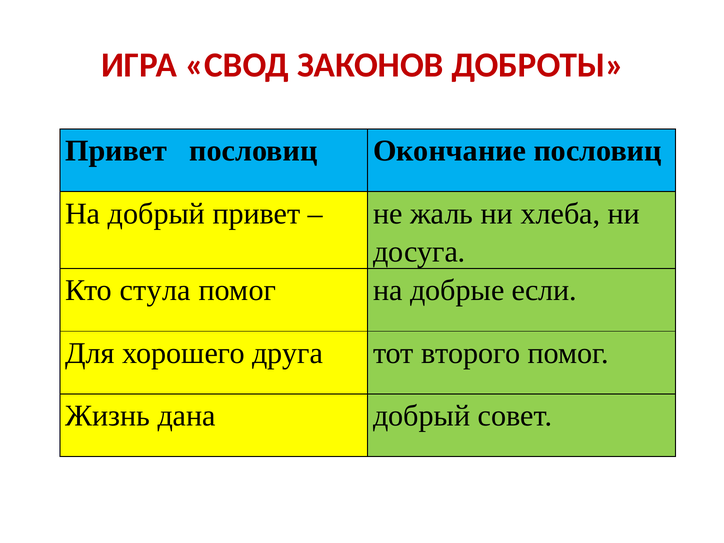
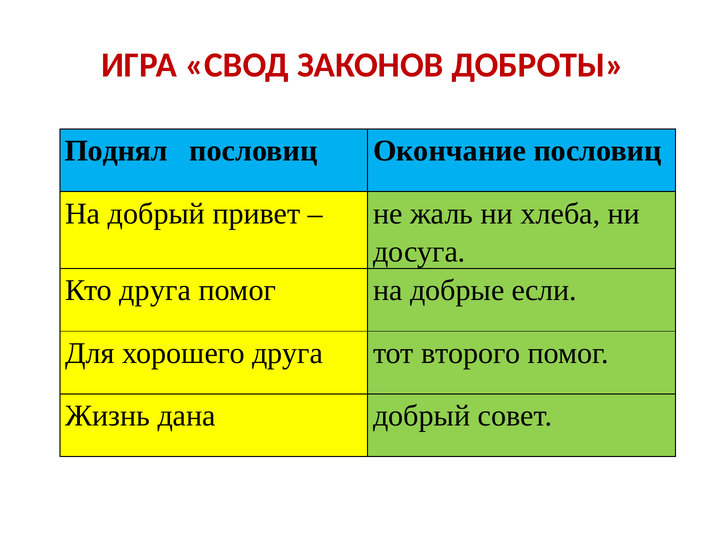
Привет at (116, 151): Привет -> Поднял
Кто стула: стула -> друга
